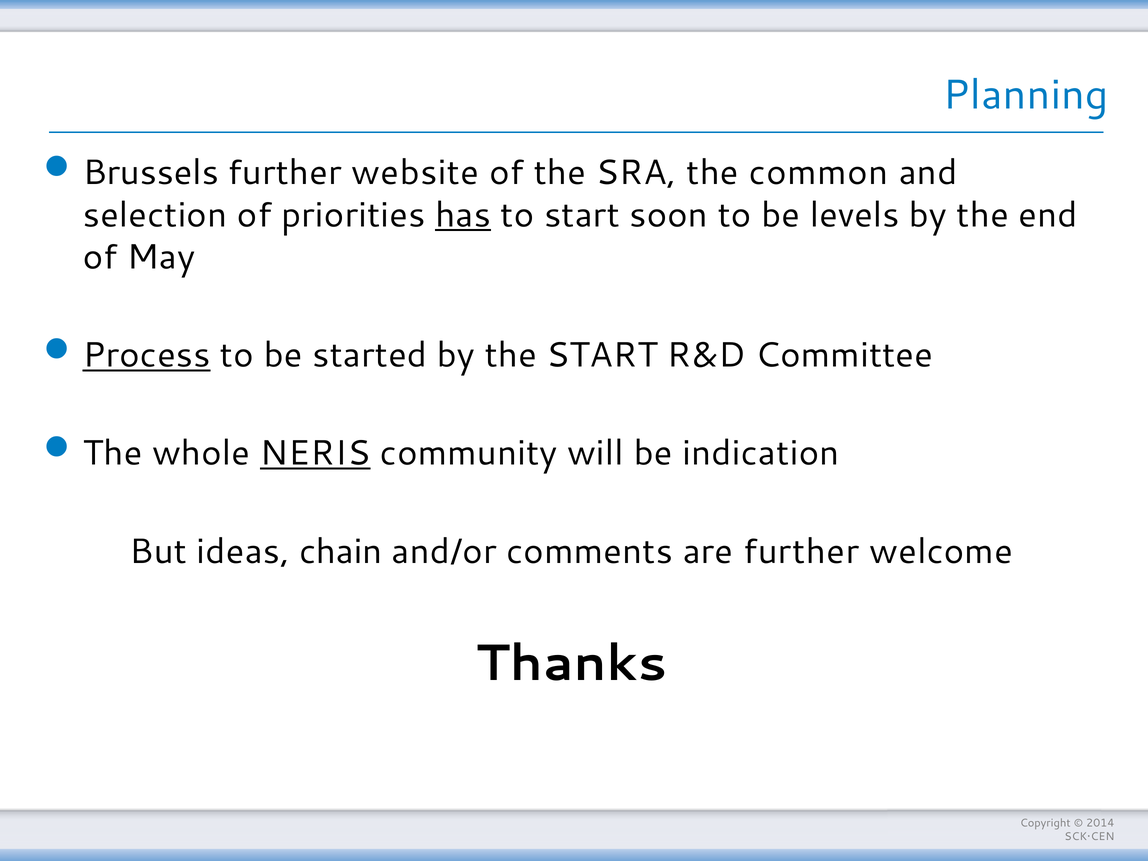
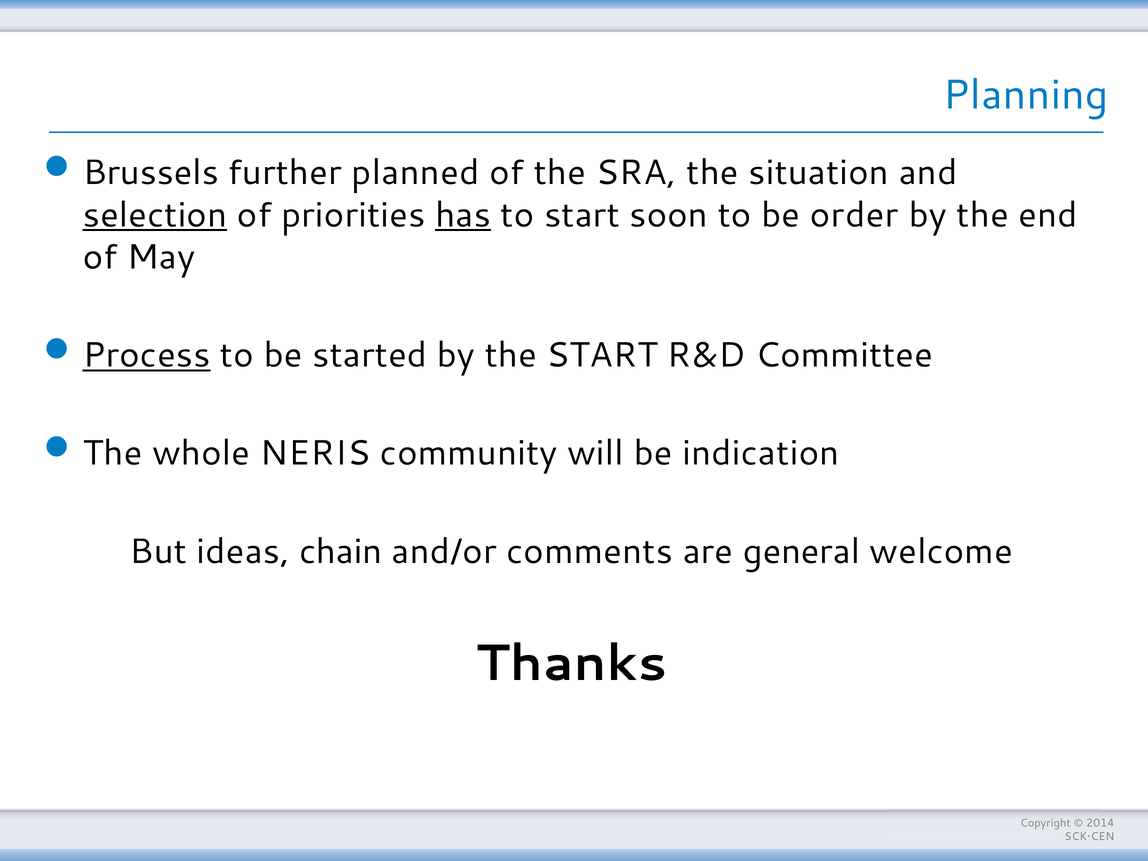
website: website -> planned
common: common -> situation
selection underline: none -> present
levels: levels -> order
NERIS underline: present -> none
are further: further -> general
